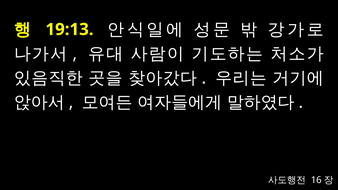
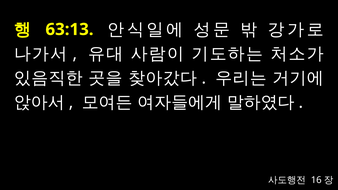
19:13: 19:13 -> 63:13
